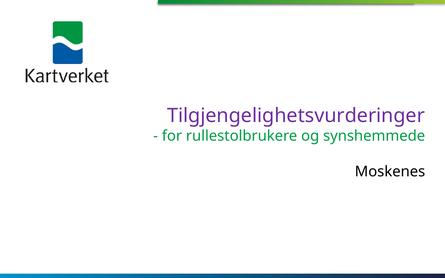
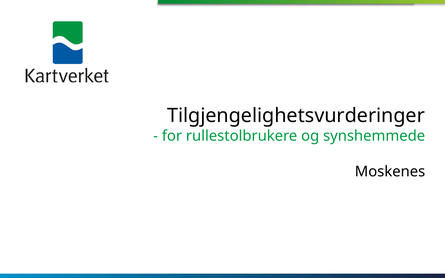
Tilgjengelighetsvurderinger colour: purple -> black
